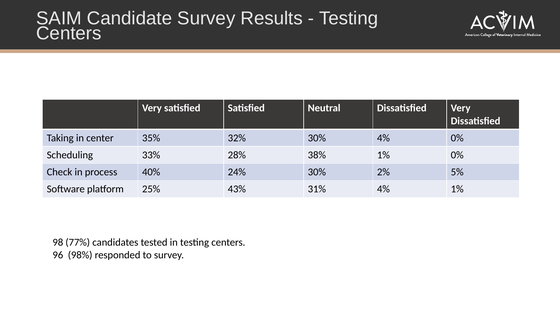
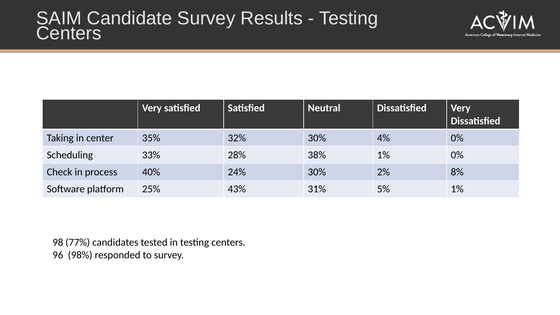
5%: 5% -> 8%
31% 4%: 4% -> 5%
